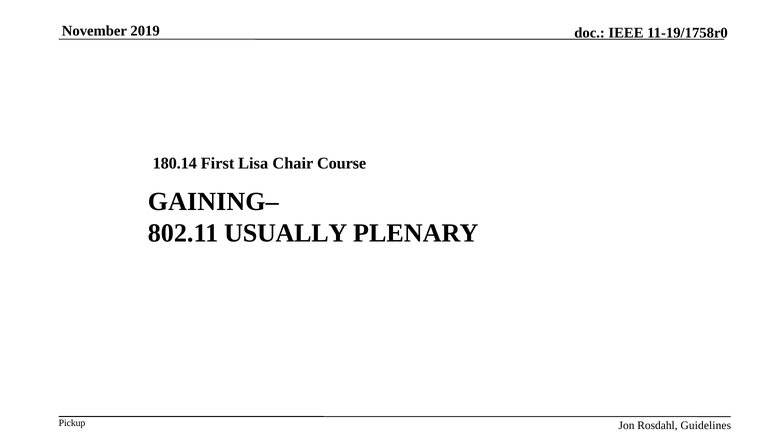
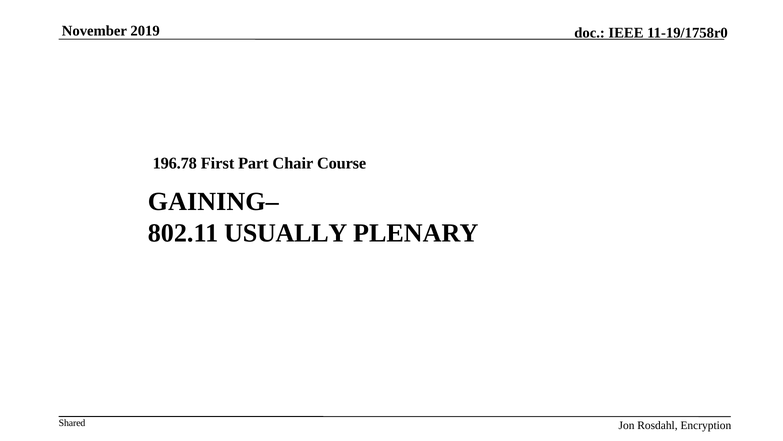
180.14: 180.14 -> 196.78
Lisa: Lisa -> Part
Pickup: Pickup -> Shared
Guidelines: Guidelines -> Encryption
